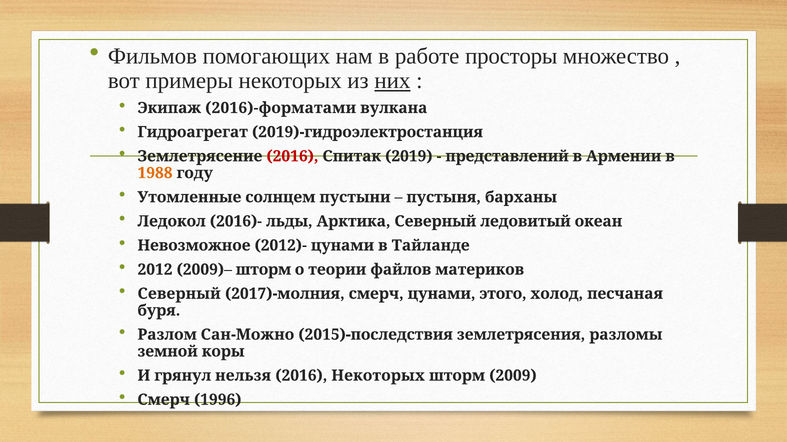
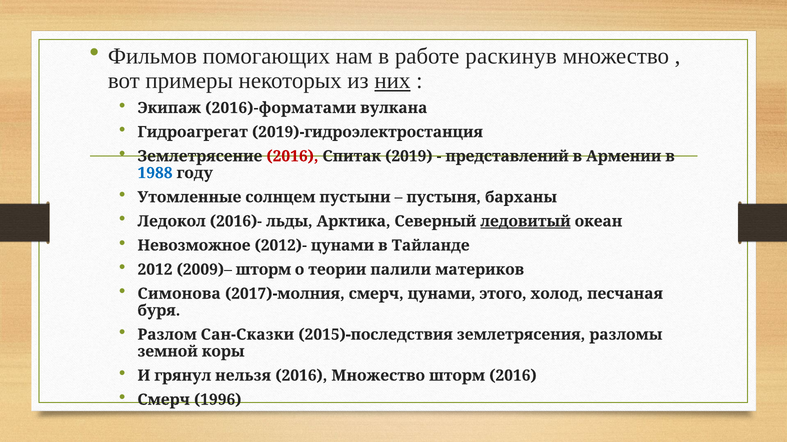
просторы: просторы -> раскинув
1988 colour: orange -> blue
ледовитый underline: none -> present
файлов: файлов -> палили
Северный at (179, 294): Северный -> Симонова
Сан-Можно: Сан-Можно -> Сан-Сказки
2016 Некоторых: Некоторых -> Множество
шторм 2009: 2009 -> 2016
